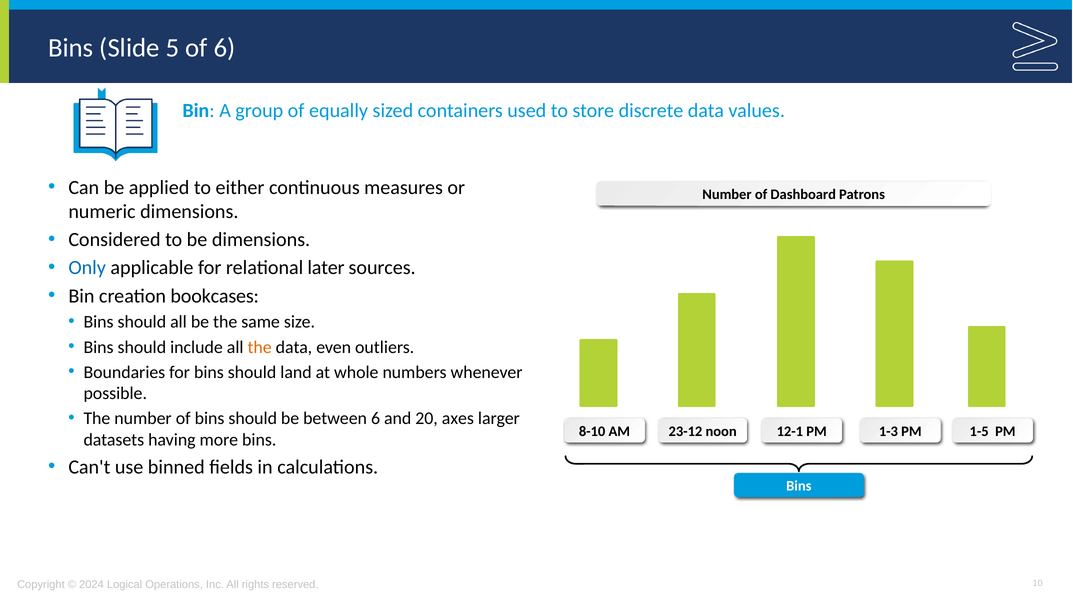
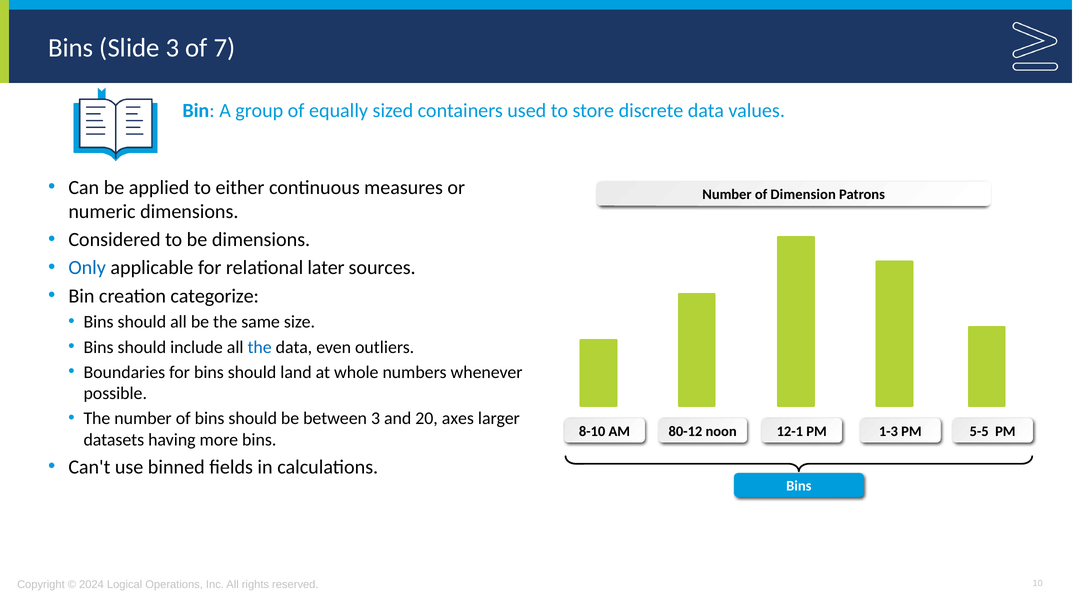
Slide 5: 5 -> 3
of 6: 6 -> 7
Dashboard: Dashboard -> Dimension
bookcases: bookcases -> categorize
the at (260, 347) colour: orange -> blue
between 6: 6 -> 3
23-12: 23-12 -> 80-12
1-5: 1-5 -> 5-5
